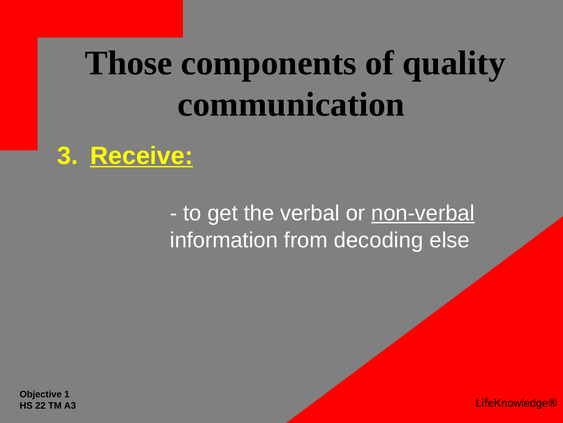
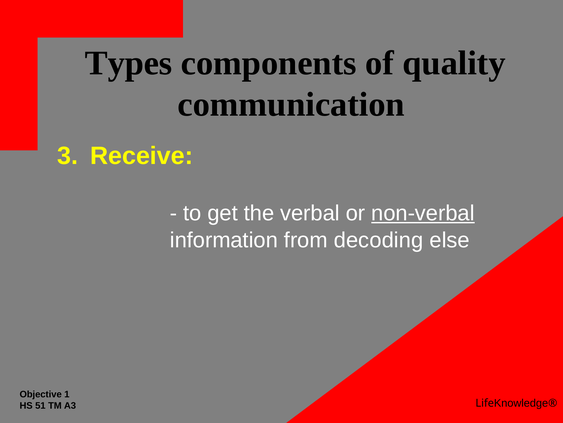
Those: Those -> Types
Receive underline: present -> none
22: 22 -> 51
